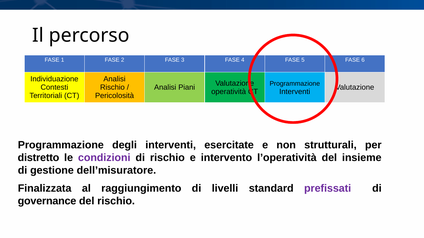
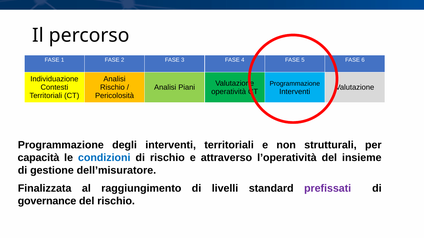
interventi esercitate: esercitate -> territoriali
distretto: distretto -> capacità
condizioni colour: purple -> blue
intervento: intervento -> attraverso
